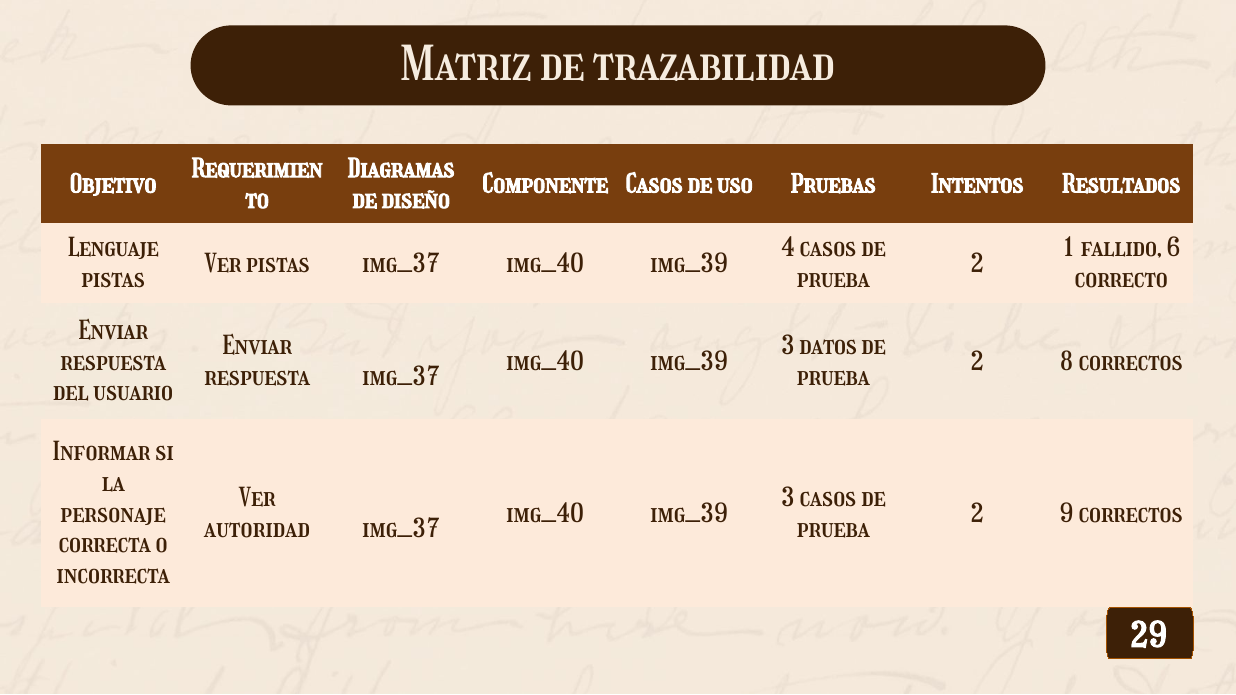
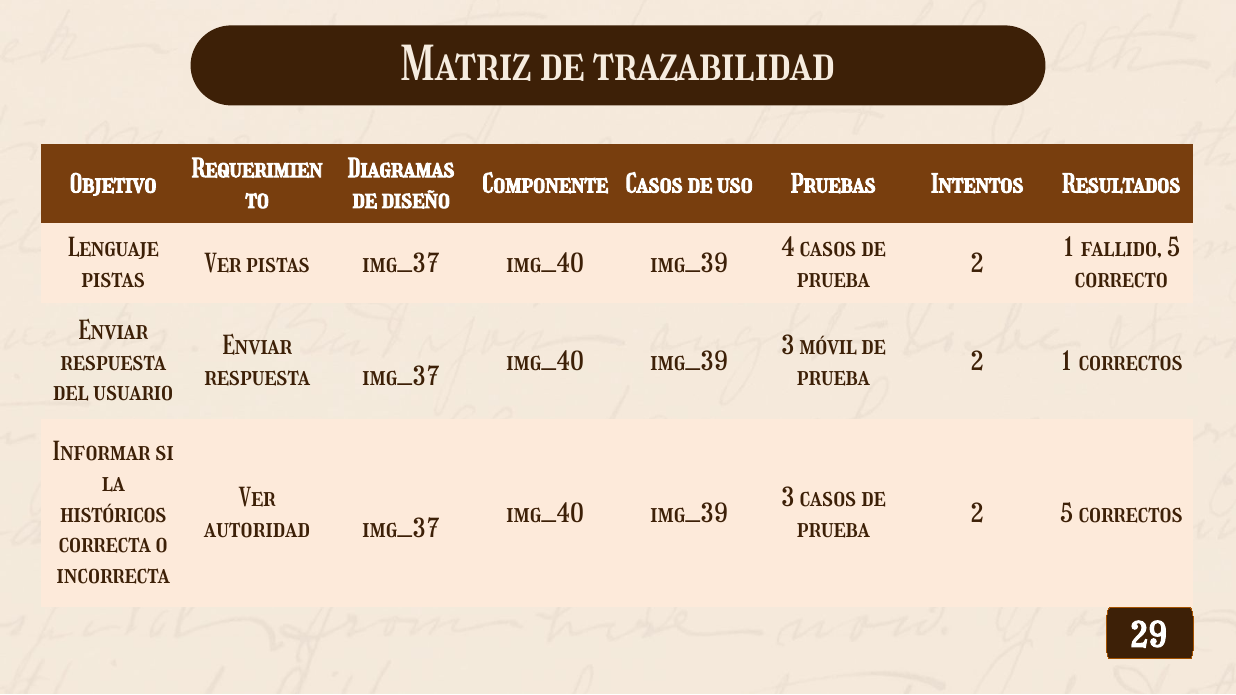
fallido 6: 6 -> 5
datos: datos -> móvil
8 at (1067, 362): 8 -> 1
personaje: personaje -> históricos
2 9: 9 -> 5
